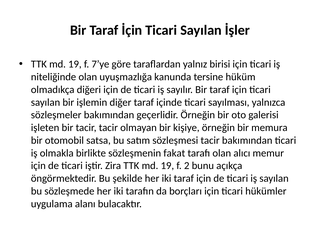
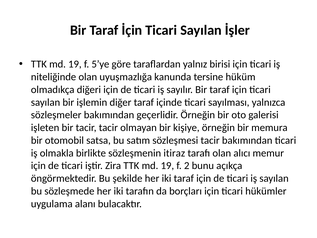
7’ye: 7’ye -> 5’ye
fakat: fakat -> itiraz
